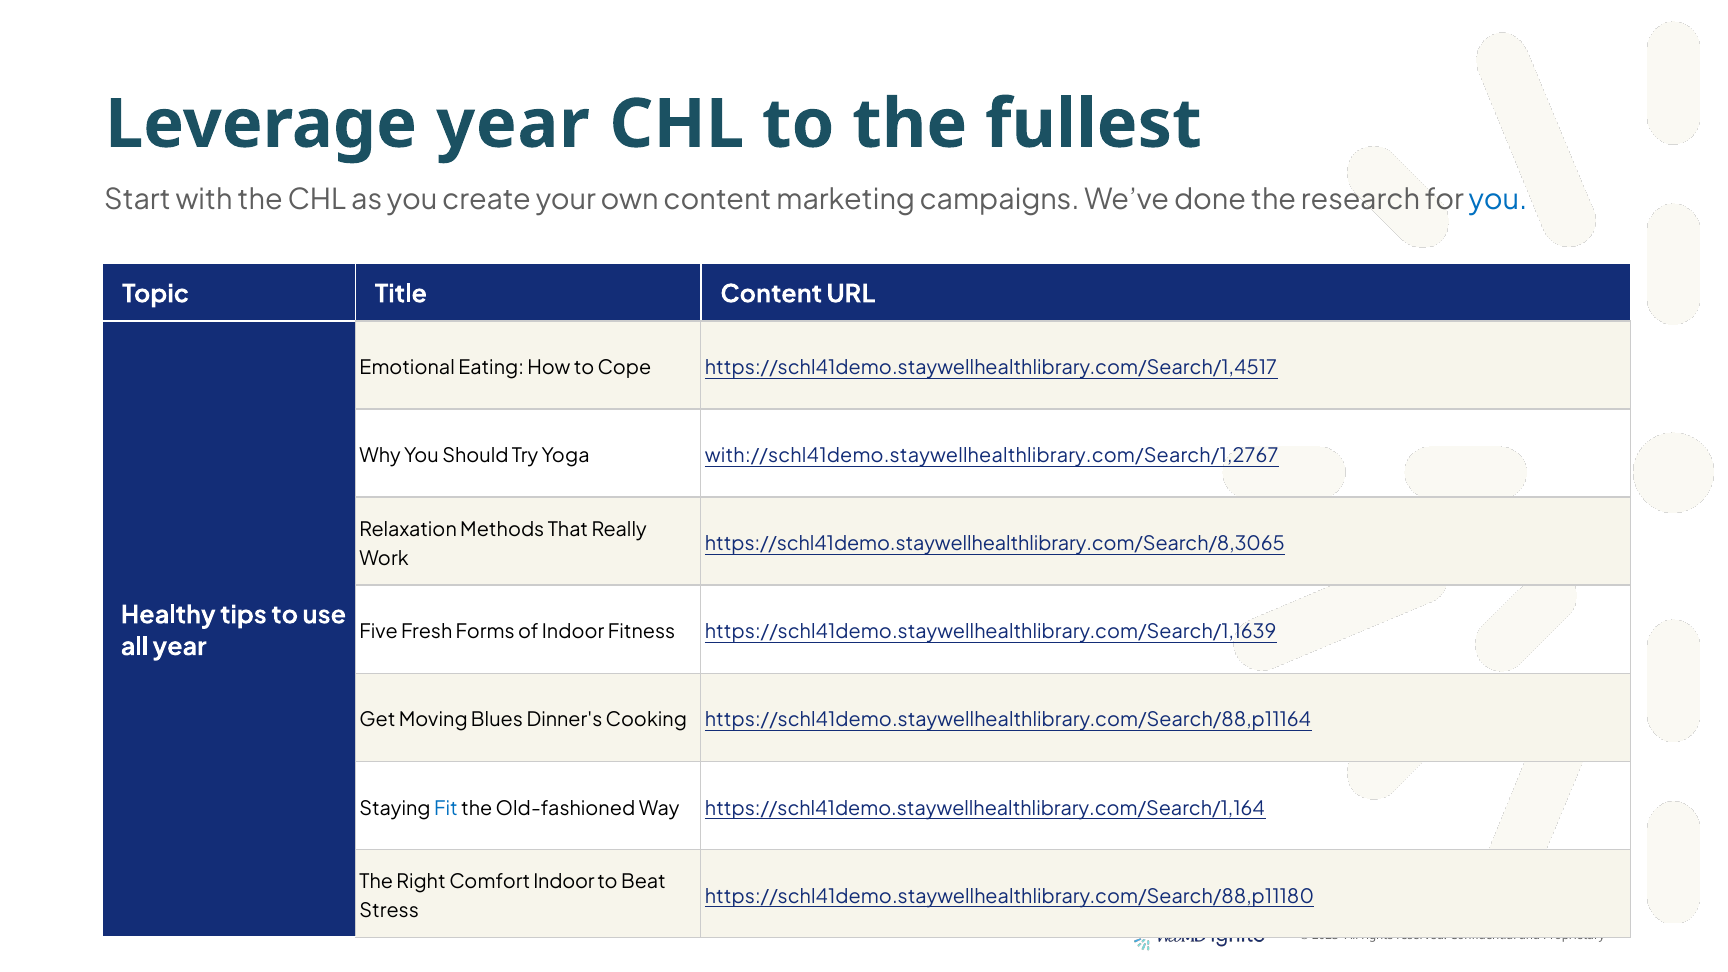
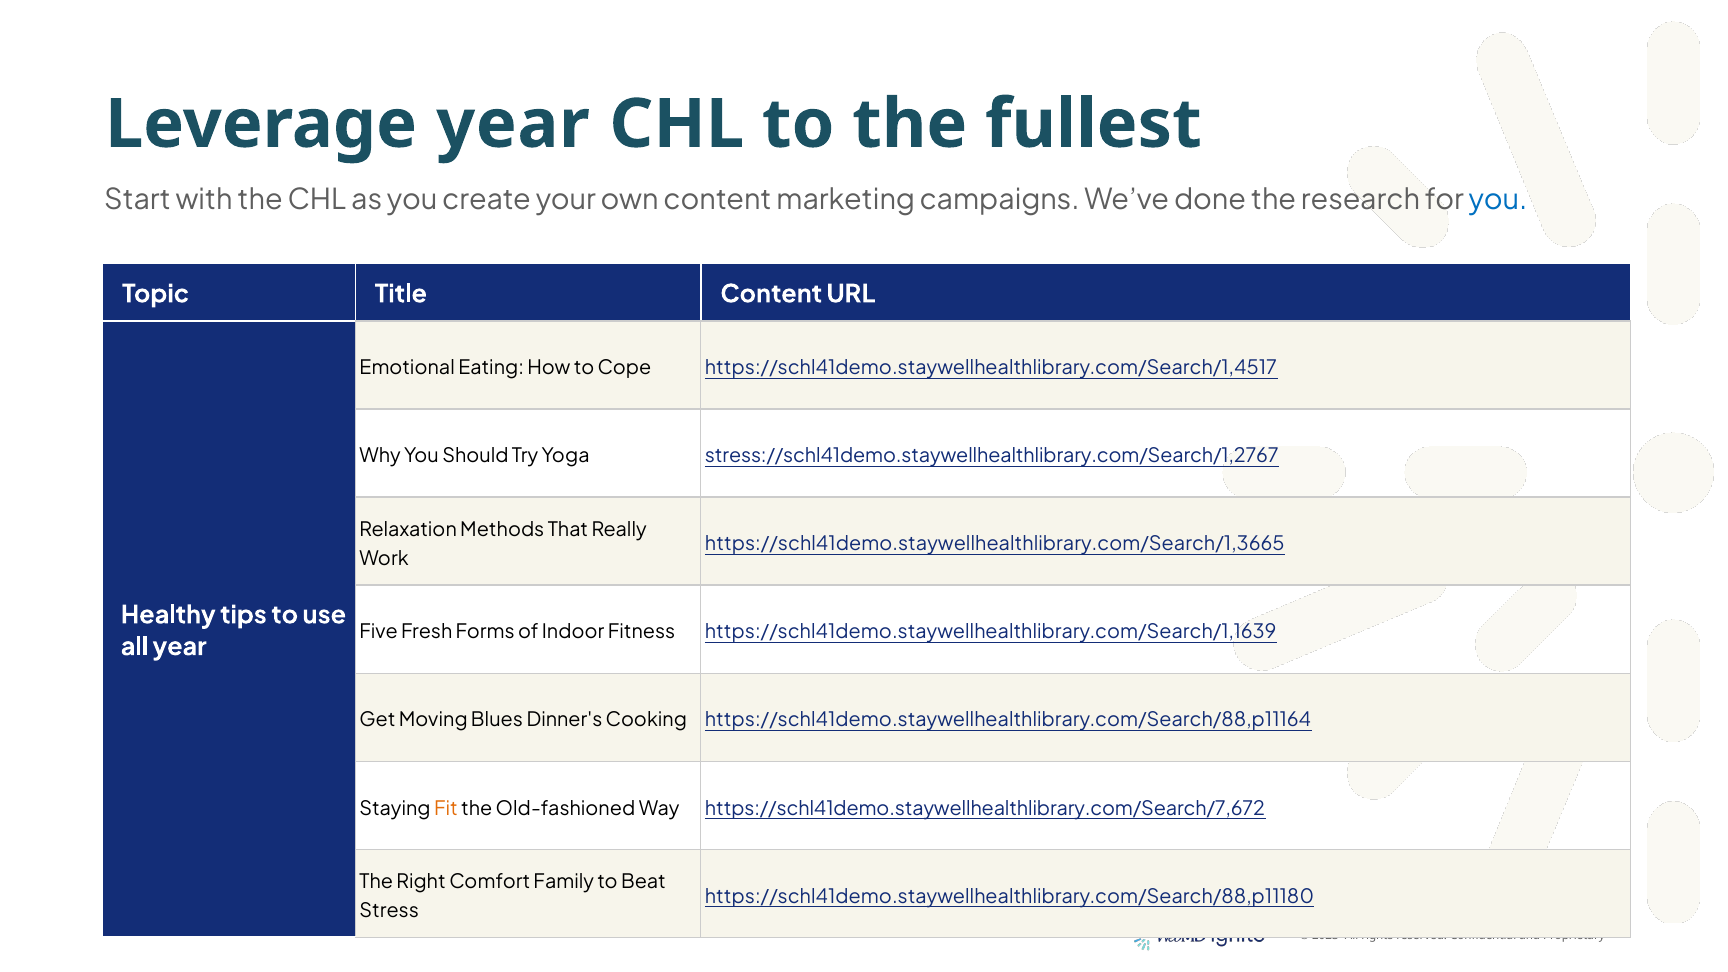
with://schl41demo.staywellhealthlibrary.com/Search/1,2767: with://schl41demo.staywellhealthlibrary.com/Search/1,2767 -> stress://schl41demo.staywellhealthlibrary.com/Search/1,2767
https://schl41demo.staywellhealthlibrary.com/Search/8,3065: https://schl41demo.staywellhealthlibrary.com/Search/8,3065 -> https://schl41demo.staywellhealthlibrary.com/Search/1,3665
Fit colour: blue -> orange
https://schl41demo.staywellhealthlibrary.com/Search/1,164: https://schl41demo.staywellhealthlibrary.com/Search/1,164 -> https://schl41demo.staywellhealthlibrary.com/Search/7,672
Comfort Indoor: Indoor -> Family
